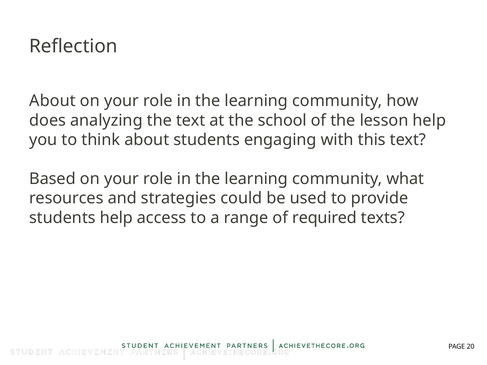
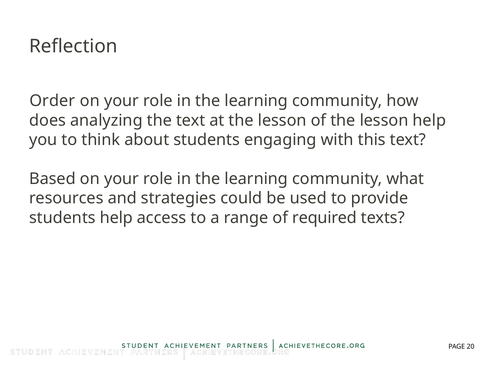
About at (52, 101): About -> Order
at the school: school -> lesson
